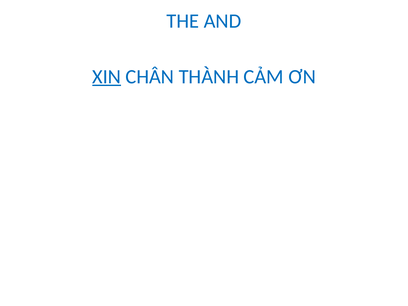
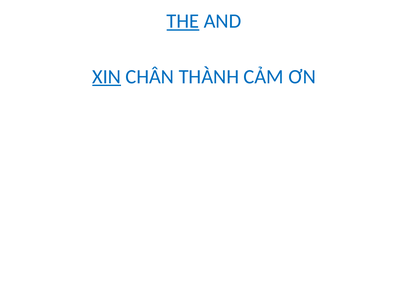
THE underline: none -> present
